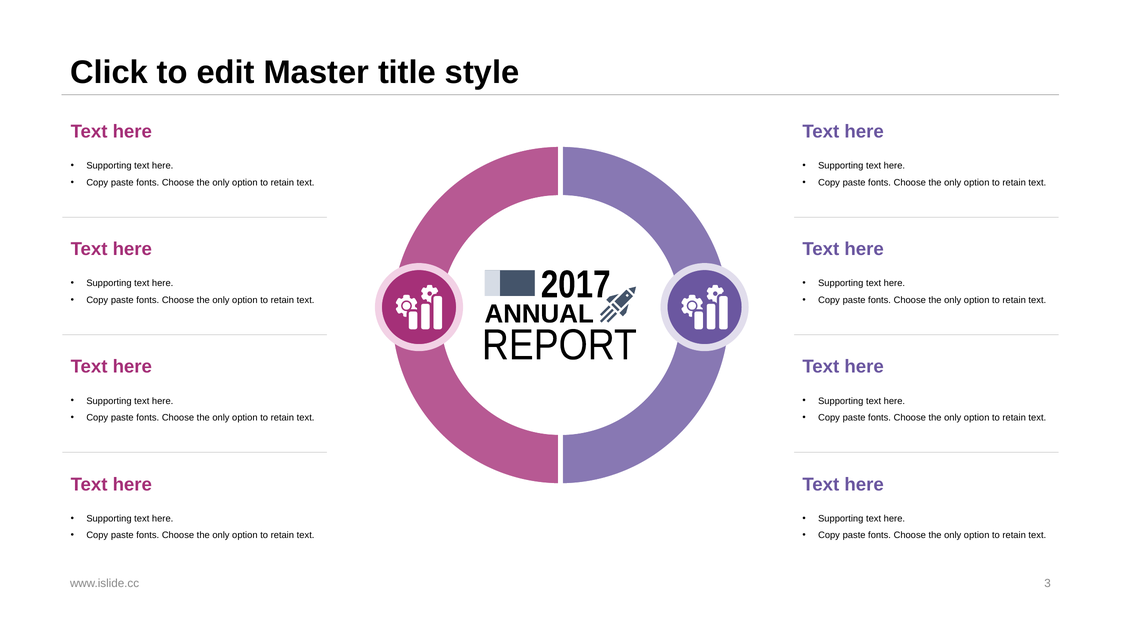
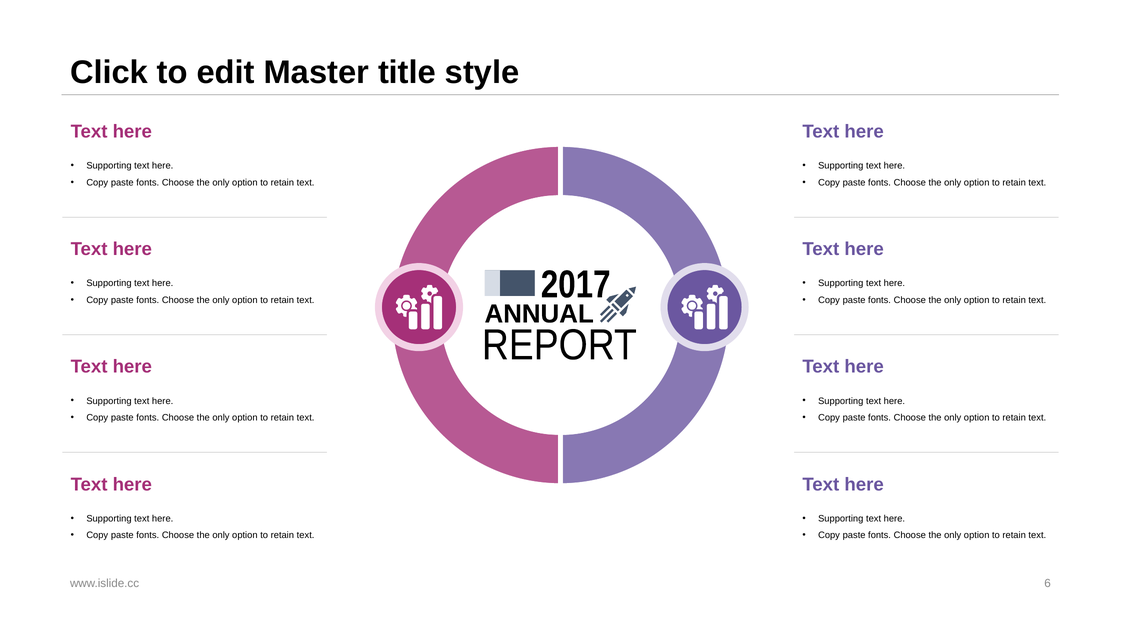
3: 3 -> 6
